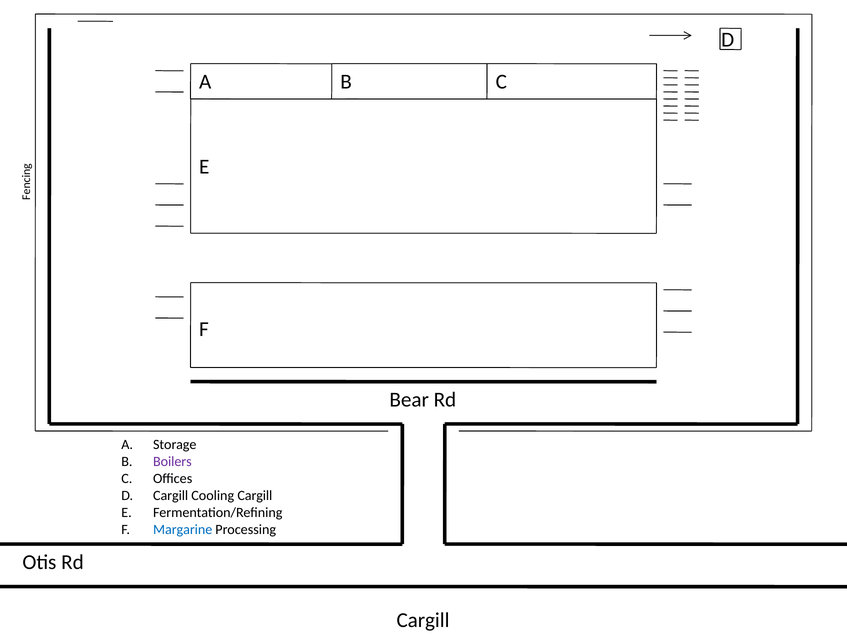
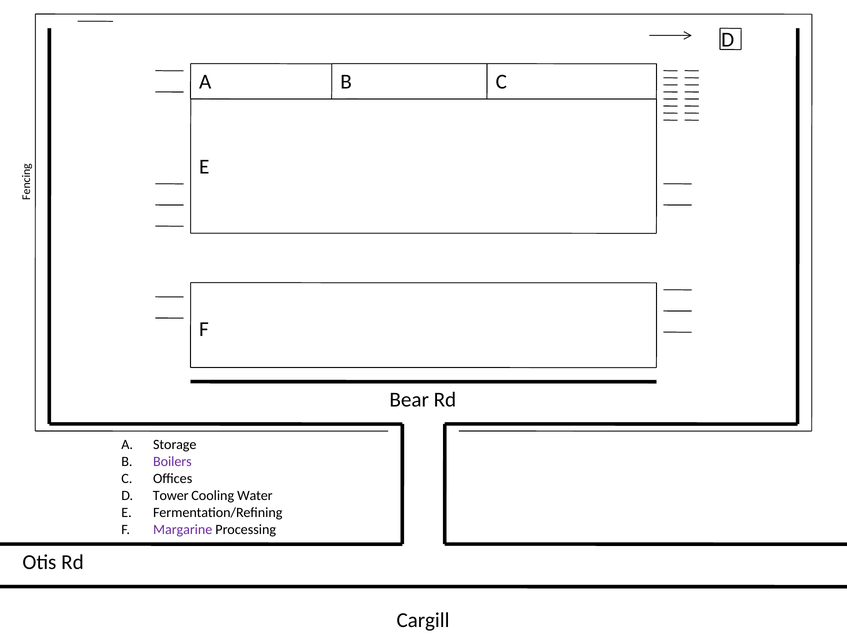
D Cargill: Cargill -> Tower
Cooling Cargill: Cargill -> Water
Margarine colour: blue -> purple
